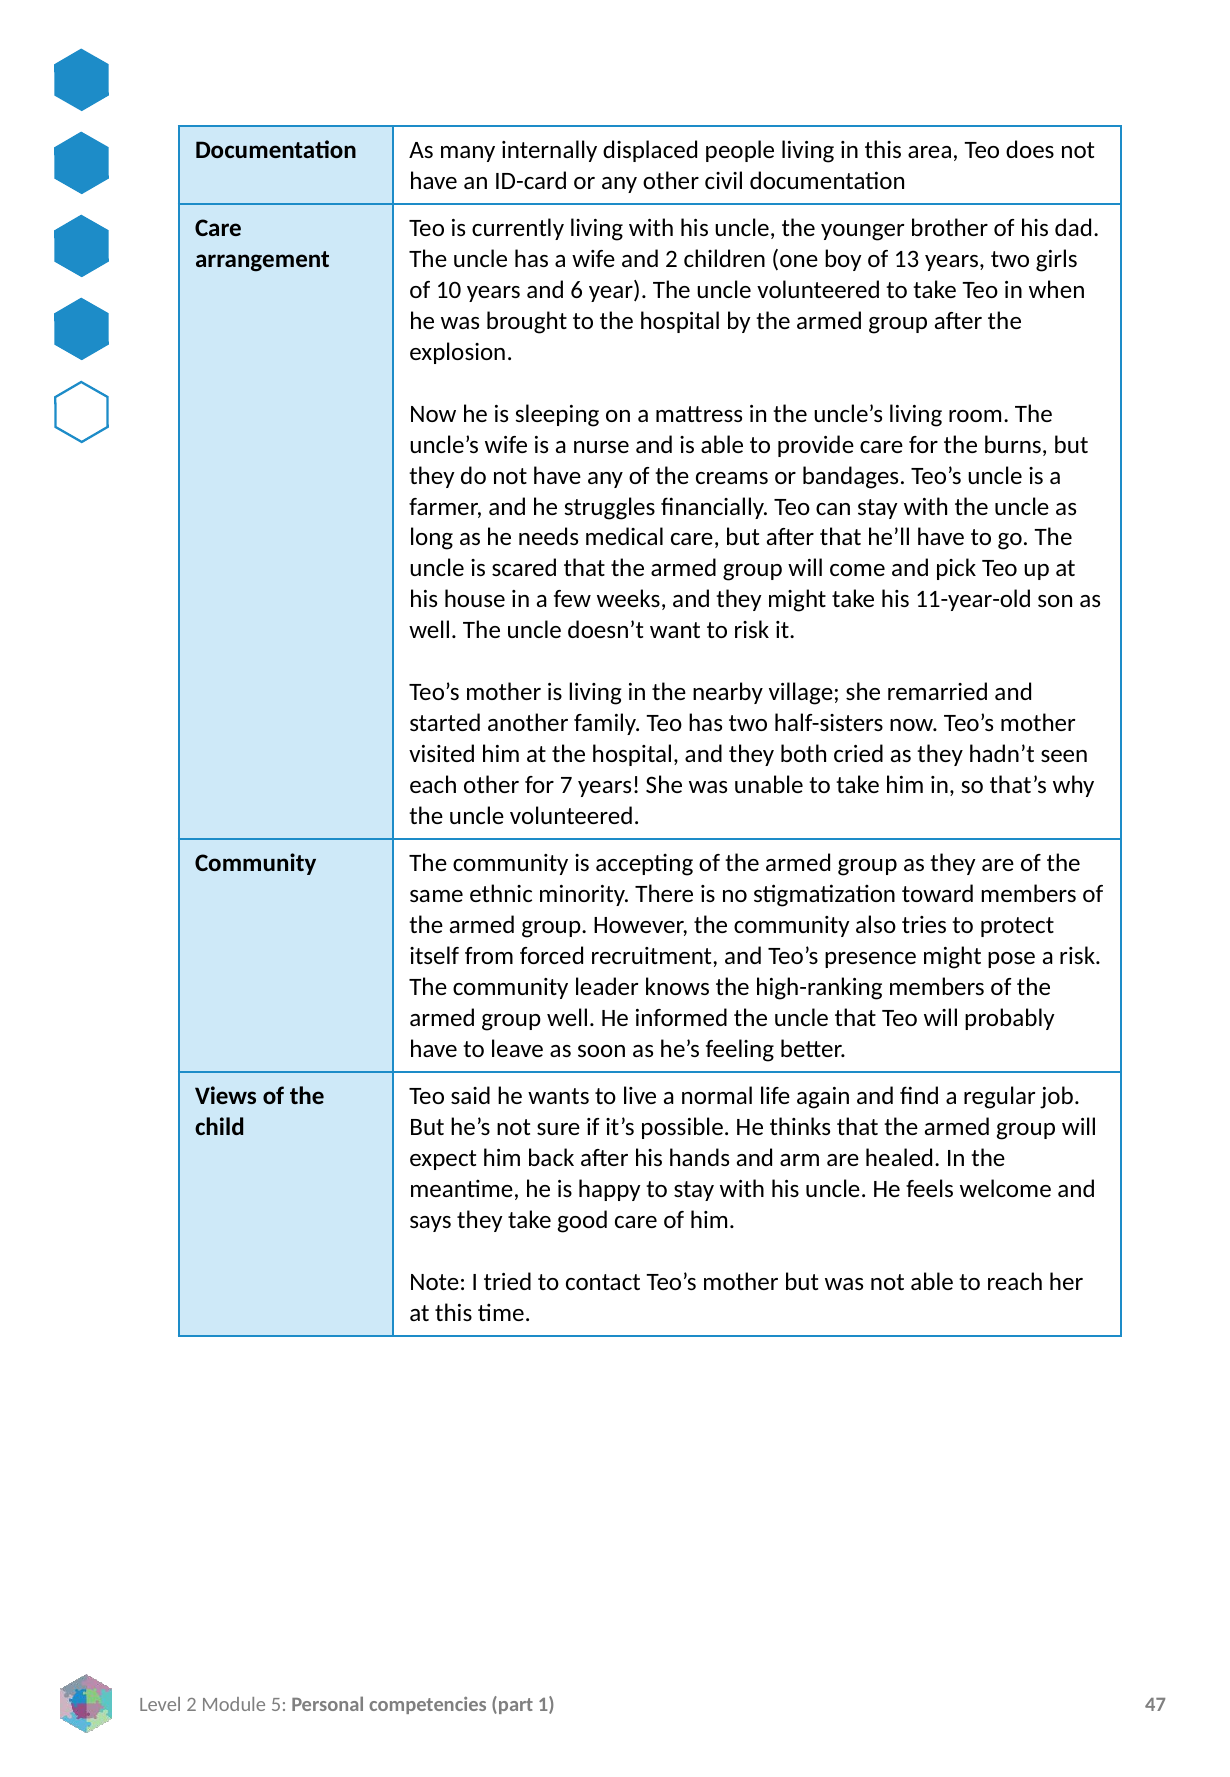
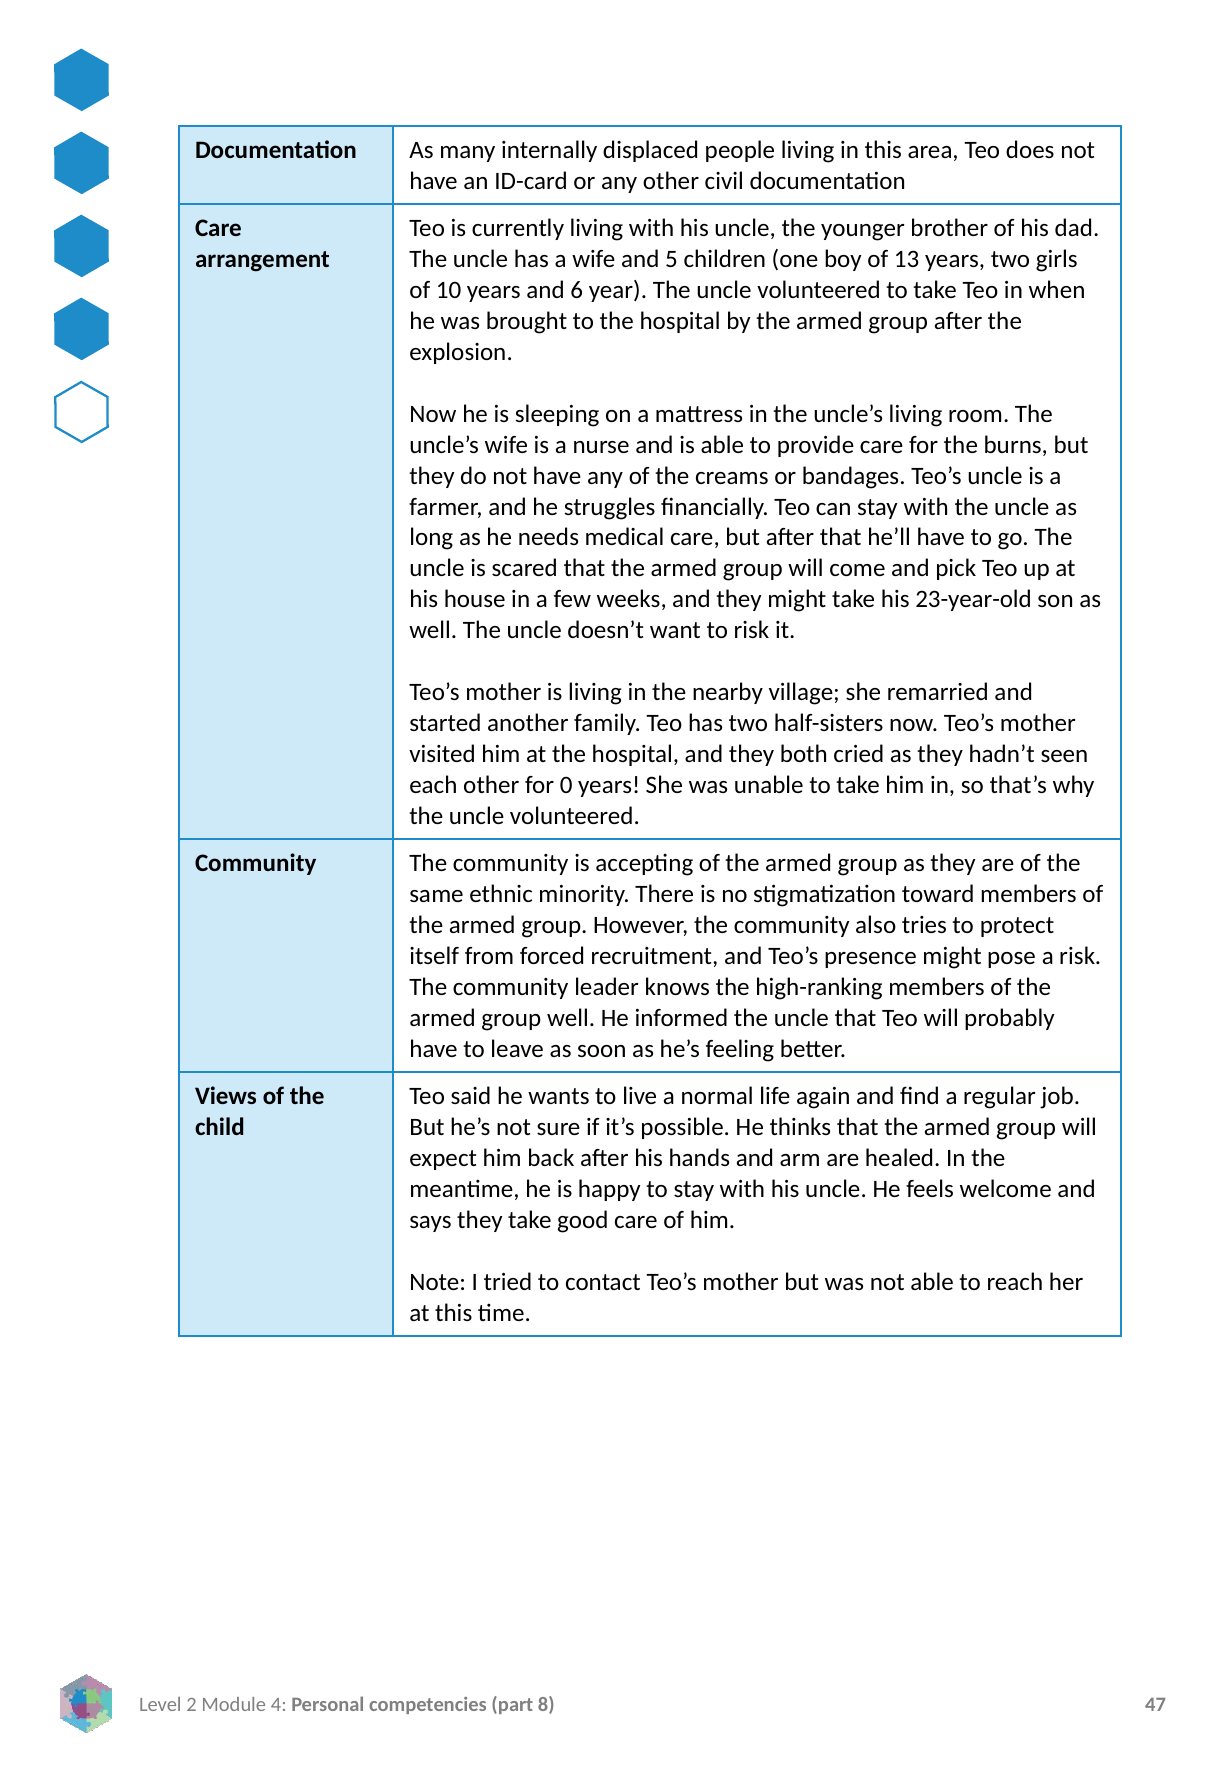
and 2: 2 -> 5
11-year-old: 11-year-old -> 23-year-old
7: 7 -> 0
5: 5 -> 4
1: 1 -> 8
